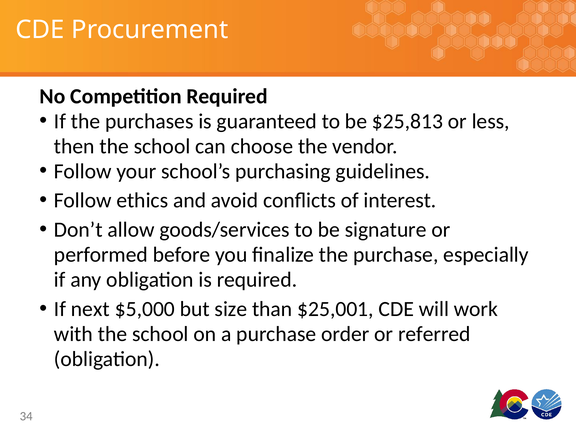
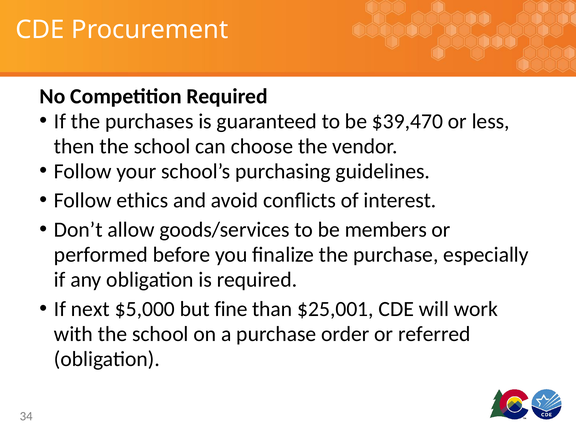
$25,813: $25,813 -> $39,470
signature: signature -> members
size: size -> fine
